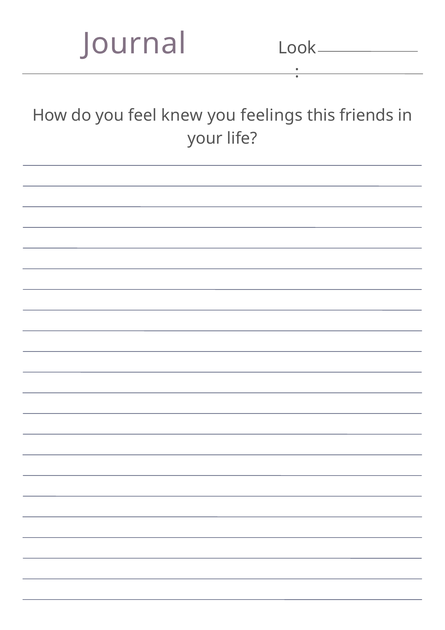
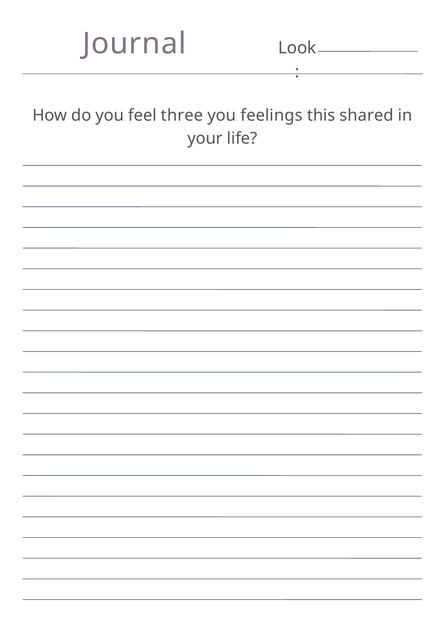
knew: knew -> three
friends: friends -> shared
